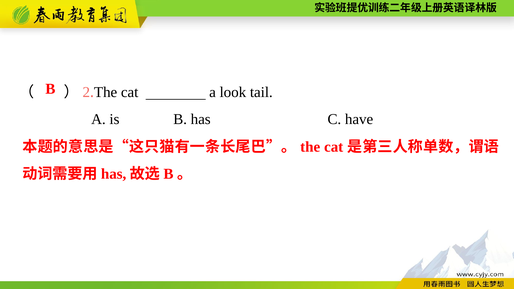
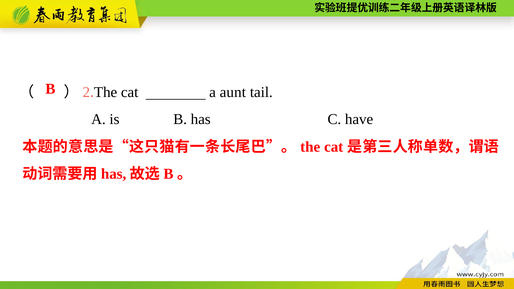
look: look -> aunt
